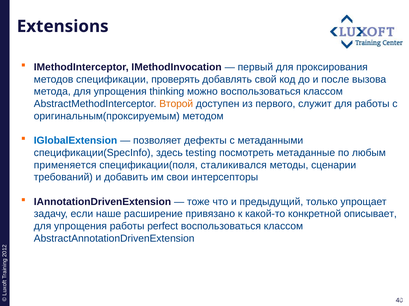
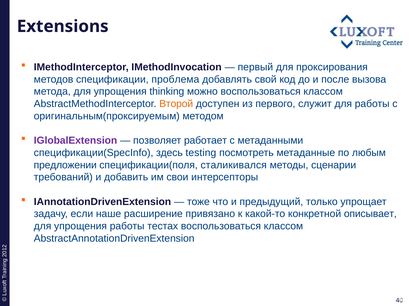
проверять: проверять -> проблема
IGlobalExtension colour: blue -> purple
дефекты: дефекты -> работает
применяется: применяется -> предложении
perfect: perfect -> тестах
